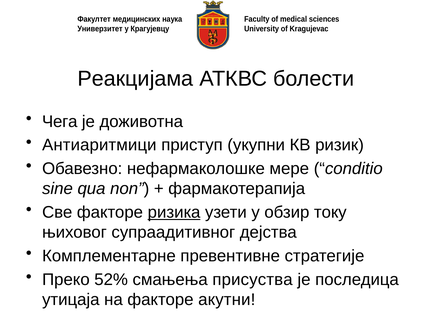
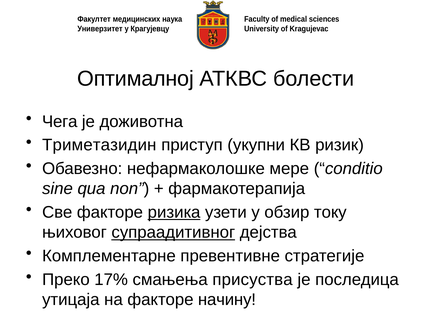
Реакцијама: Реакцијама -> Оптималној
Антиаритмици: Антиаритмици -> Триметазидин
супраадитивног underline: none -> present
52%: 52% -> 17%
акутни: акутни -> начину
